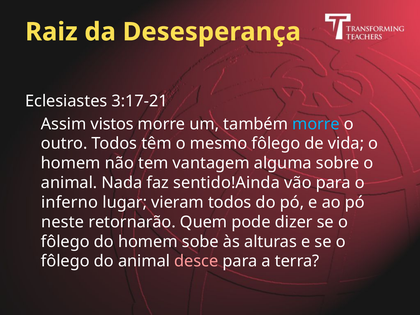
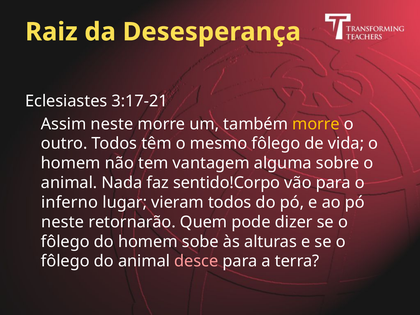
Assim vistos: vistos -> neste
morre at (316, 124) colour: light blue -> yellow
sentido!Ainda: sentido!Ainda -> sentido!Corpo
